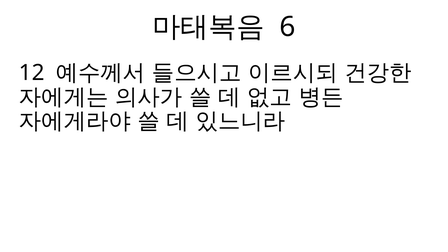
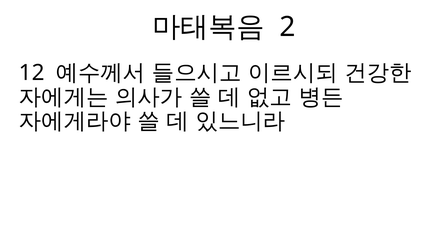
6: 6 -> 2
